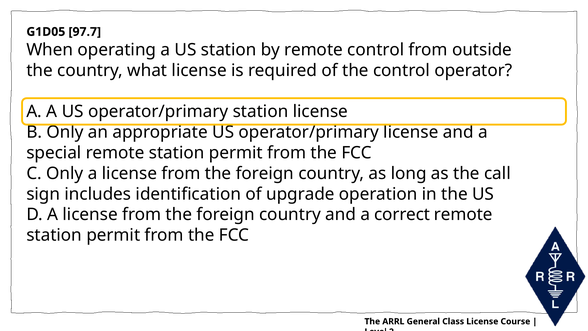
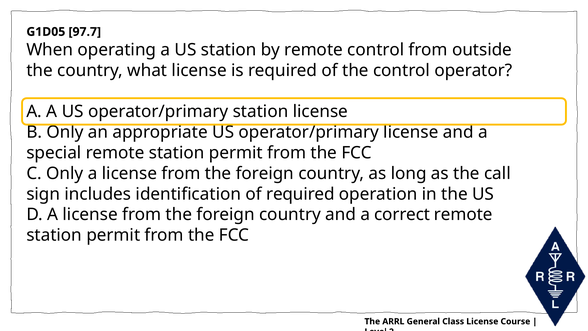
of upgrade: upgrade -> required
